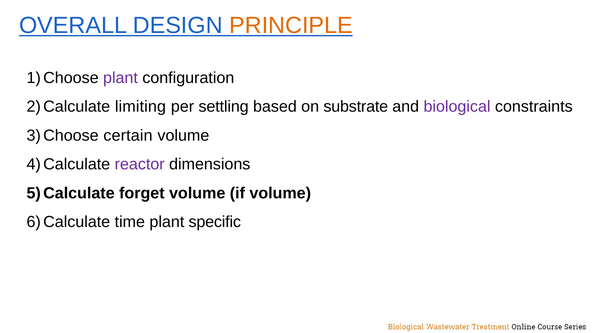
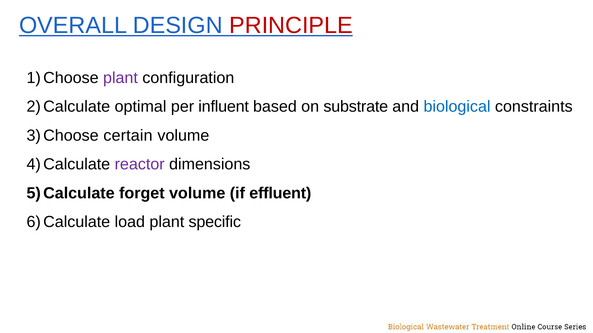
PRINCIPLE colour: orange -> red
limiting: limiting -> optimal
settling: settling -> influent
biological colour: purple -> blue
if volume: volume -> effluent
time: time -> load
